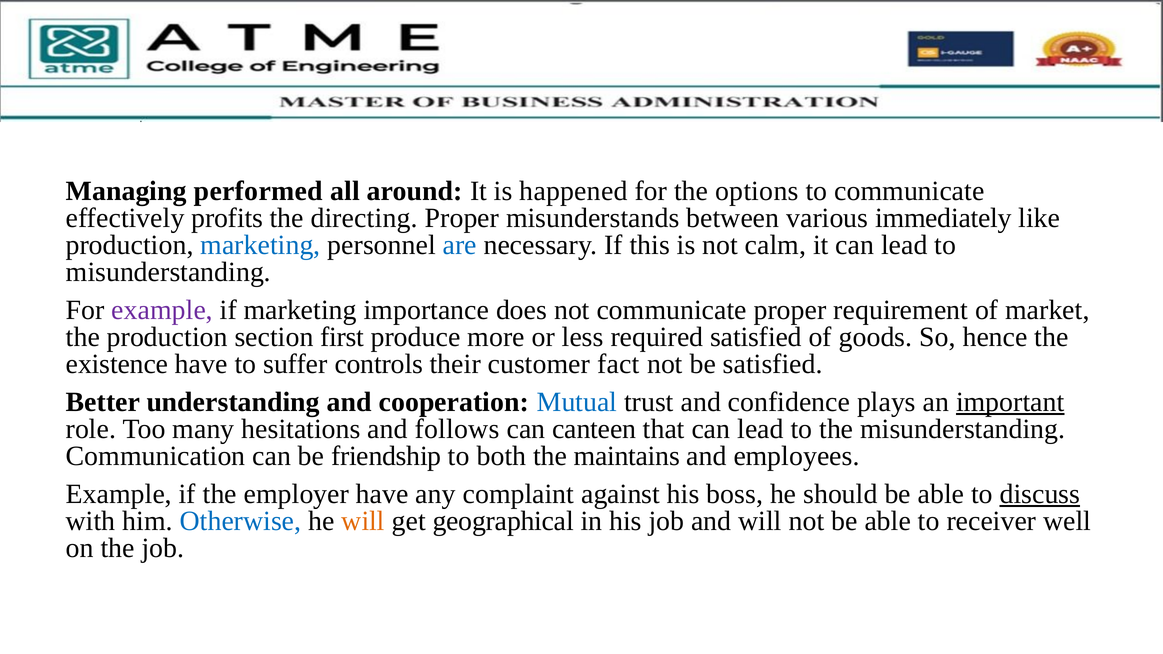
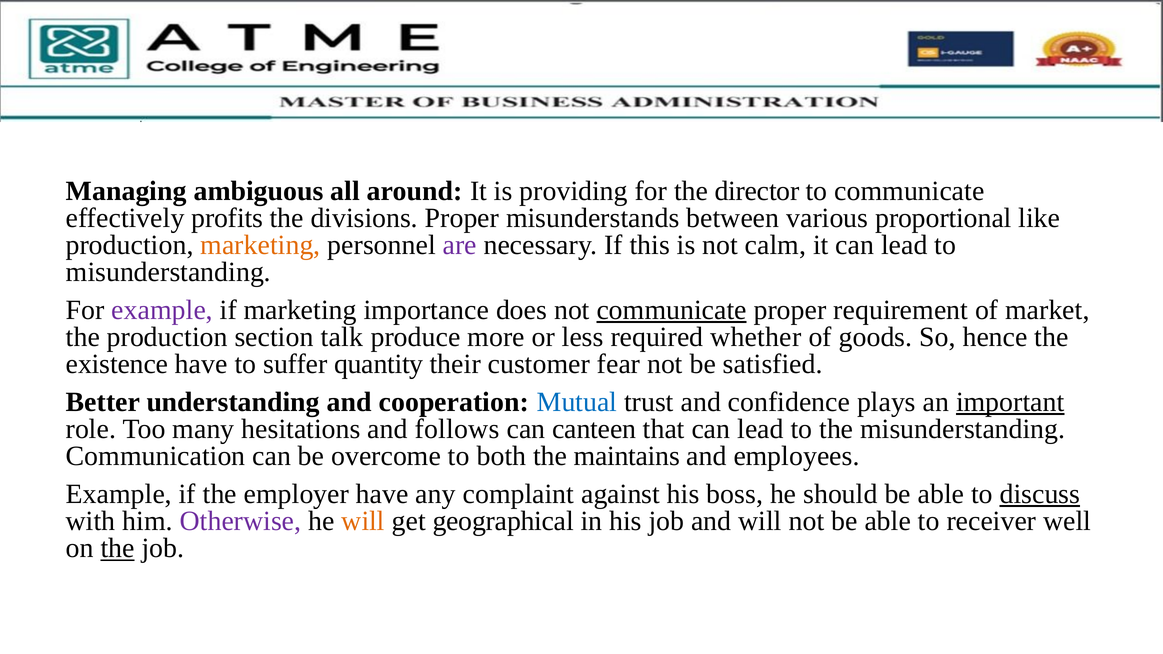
performed: performed -> ambiguous
happened: happened -> providing
options: options -> director
directing: directing -> divisions
immediately: immediately -> proportional
marketing at (260, 245) colour: blue -> orange
are colour: blue -> purple
communicate at (672, 310) underline: none -> present
first: first -> talk
required satisfied: satisfied -> whether
controls: controls -> quantity
fact: fact -> fear
friendship: friendship -> overcome
Otherwise colour: blue -> purple
the at (118, 548) underline: none -> present
